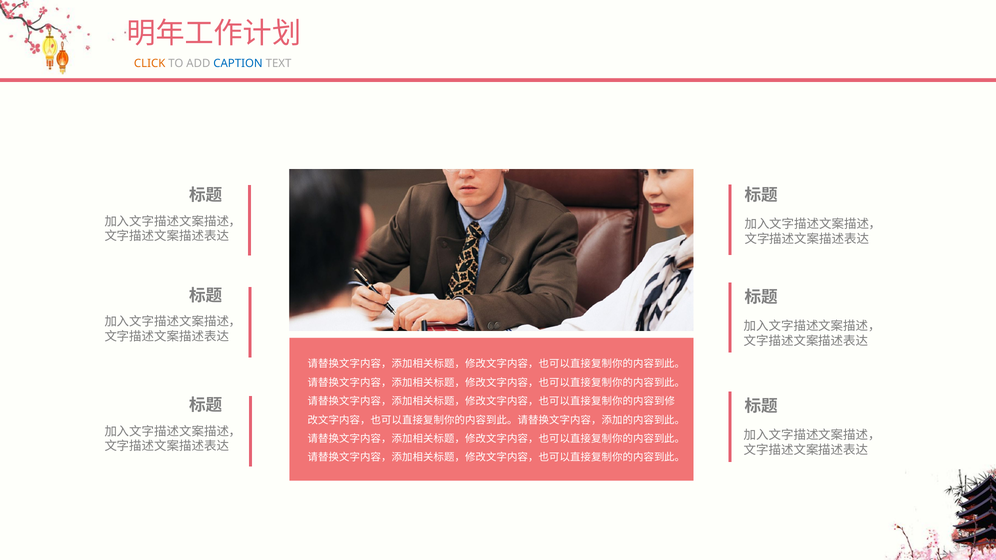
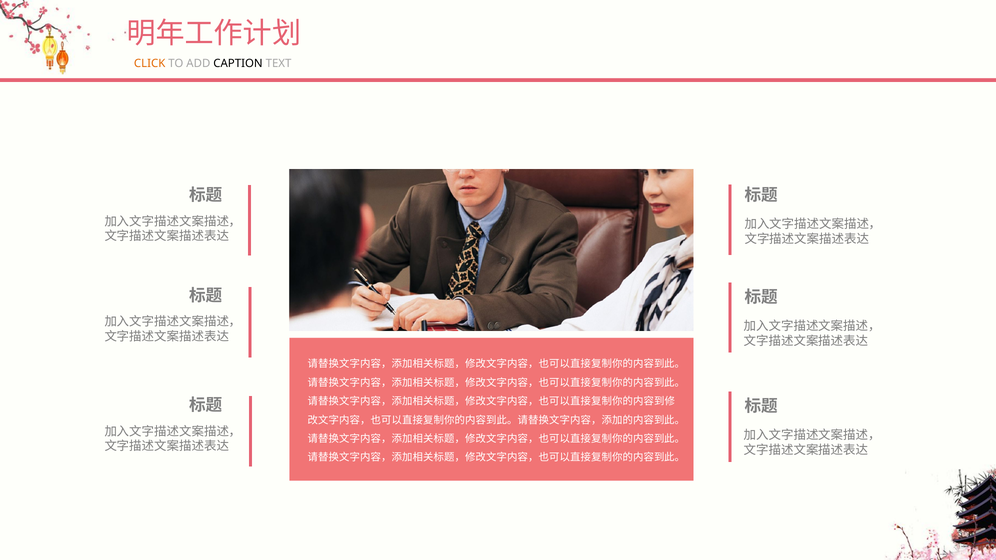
CAPTION colour: blue -> black
